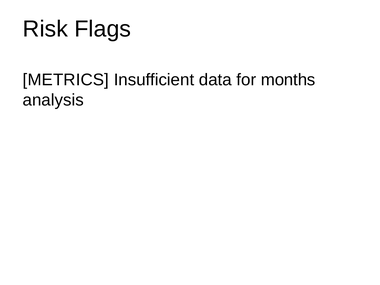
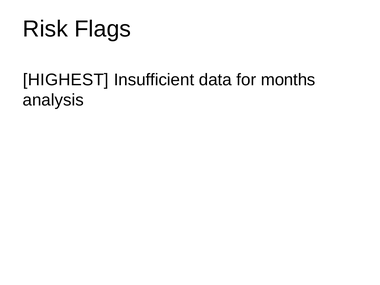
METRICS: METRICS -> HIGHEST
